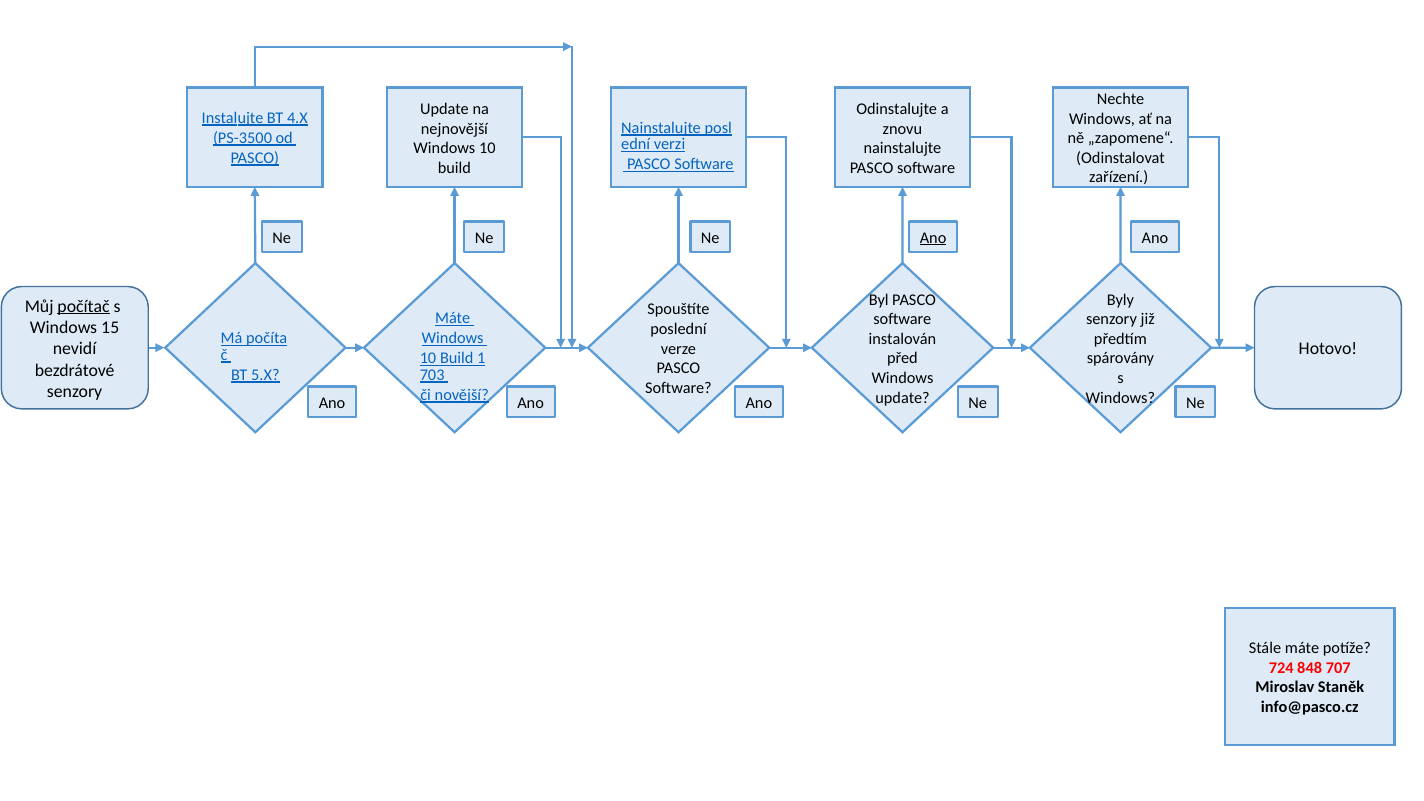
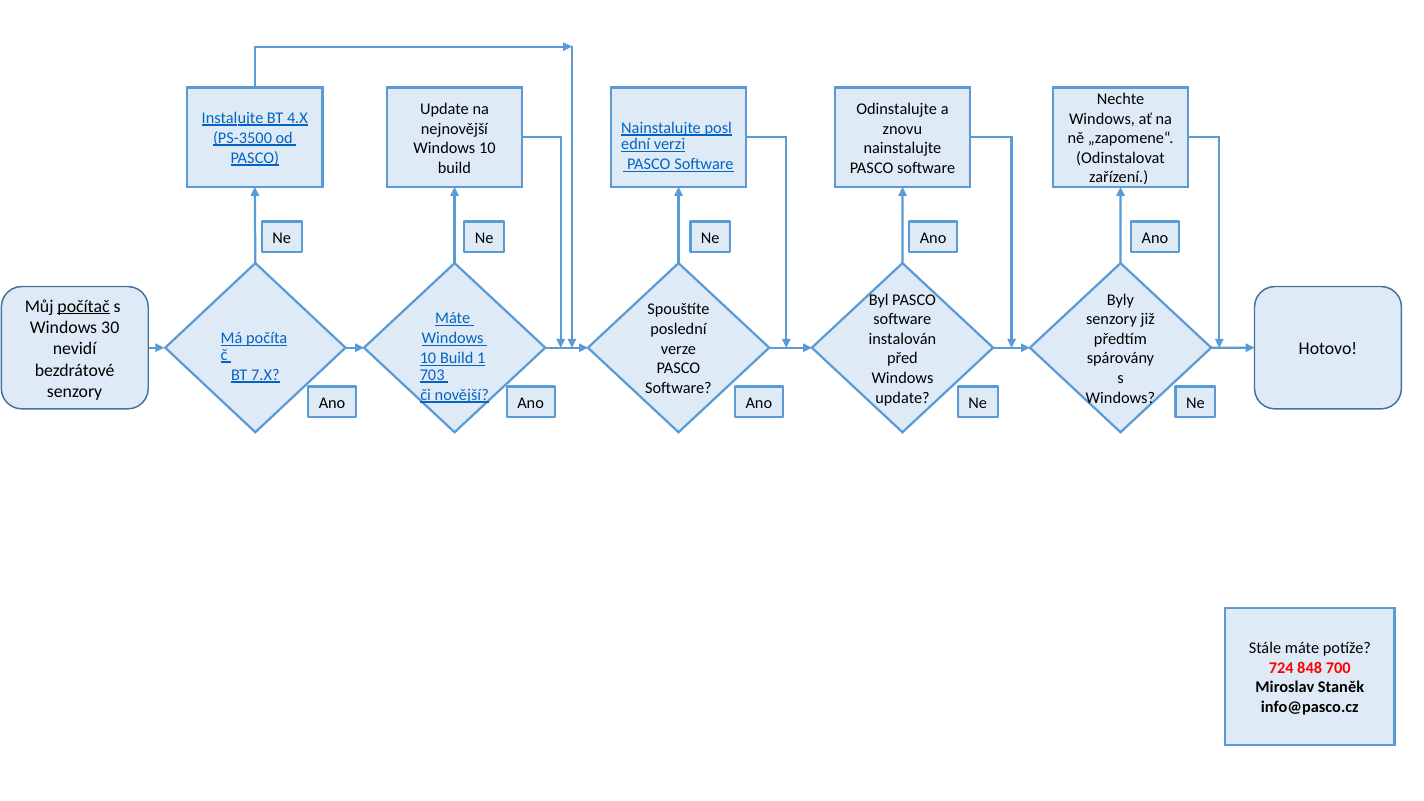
Ano at (933, 238) underline: present -> none
15: 15 -> 30
5.X: 5.X -> 7.X
707: 707 -> 700
